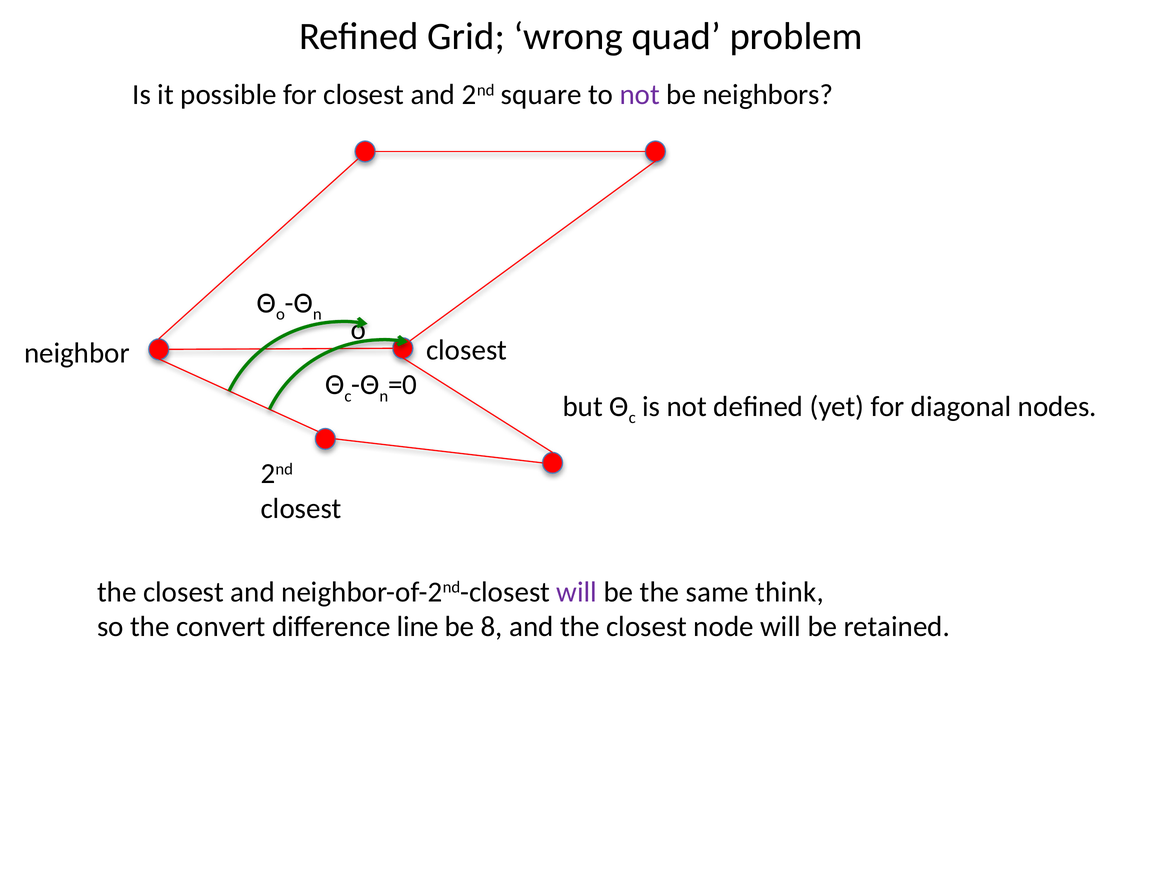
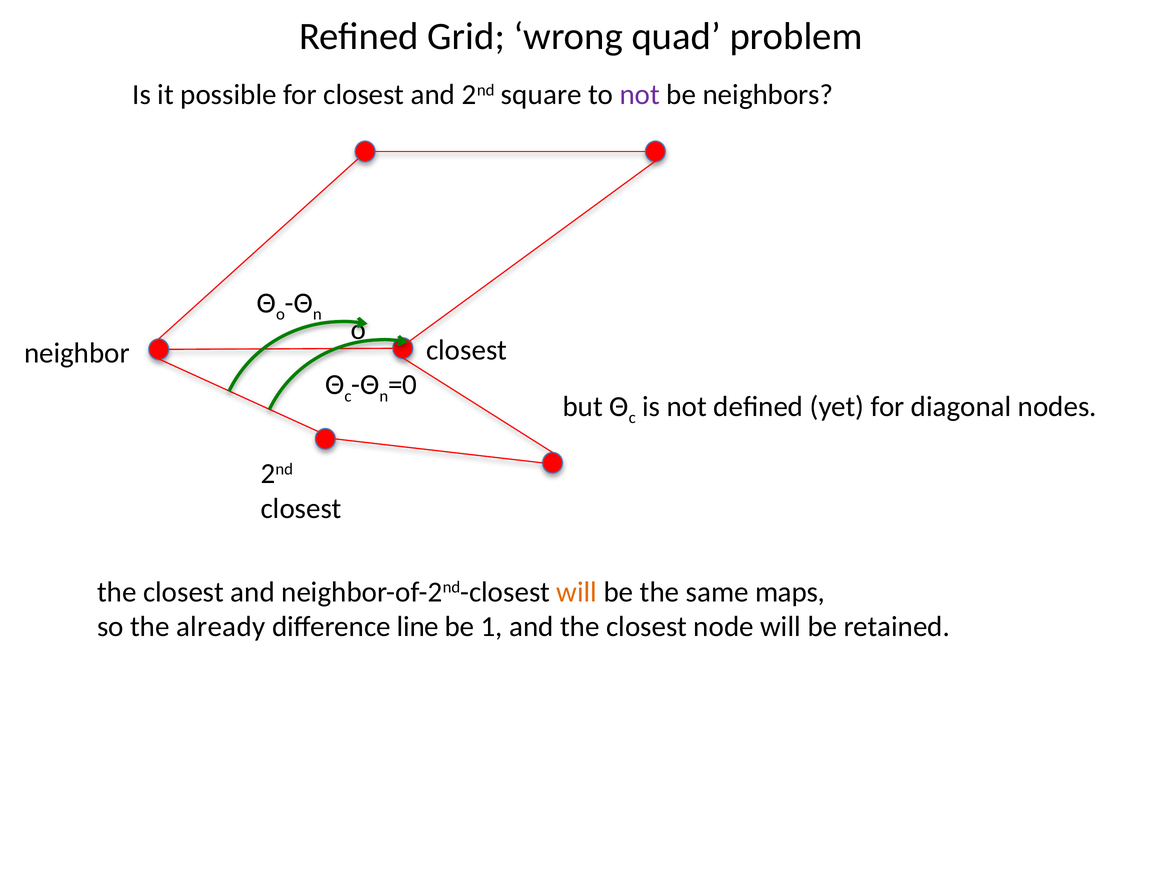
will at (577, 592) colour: purple -> orange
think: think -> maps
convert: convert -> already
8: 8 -> 1
